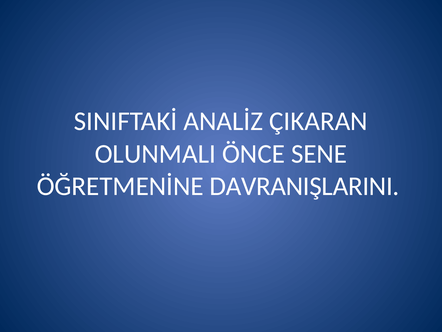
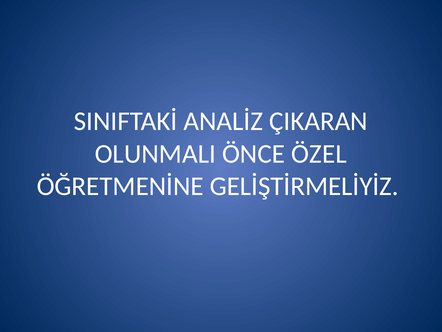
SENE: SENE -> ÖZEL
DAVRANIŞLARINI: DAVRANIŞLARINI -> GELİŞTİRMELİYİZ
